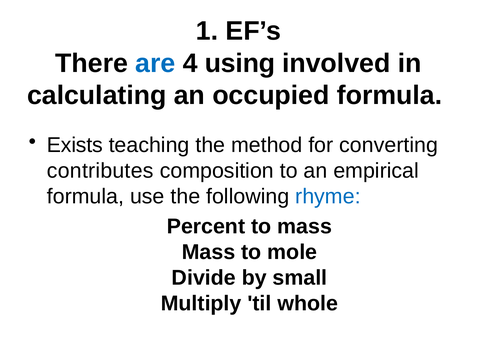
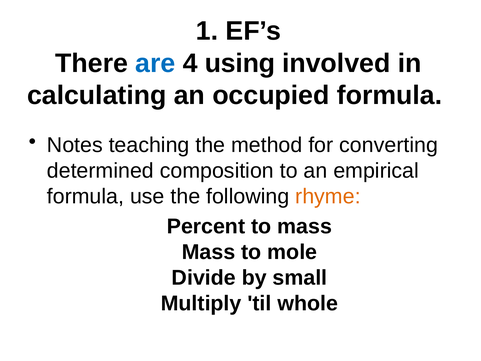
Exists: Exists -> Notes
contributes: contributes -> determined
rhyme colour: blue -> orange
